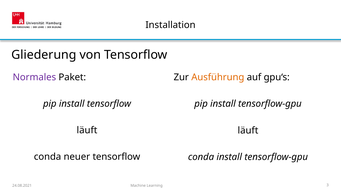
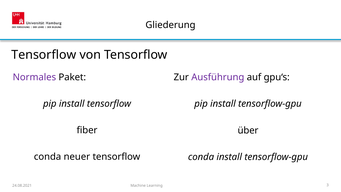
Installation: Installation -> Gliederung
Gliederung at (44, 55): Gliederung -> Tensorflow
Ausführung colour: orange -> purple
läuft at (87, 130): läuft -> fiber
läuft at (248, 130): läuft -> über
